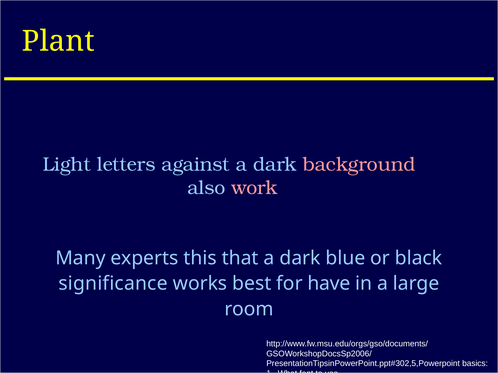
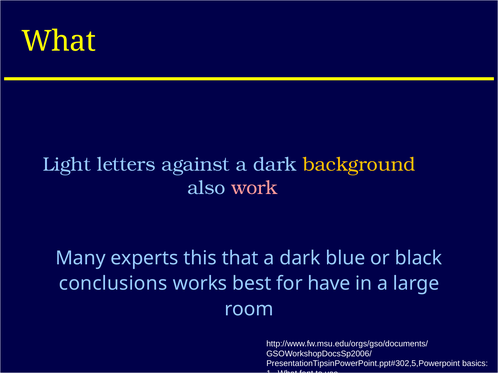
Plant at (58, 41): Plant -> What
background colour: pink -> yellow
significance: significance -> conclusions
